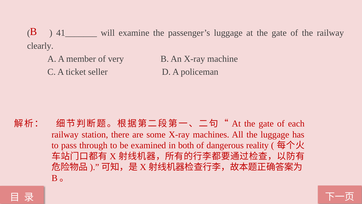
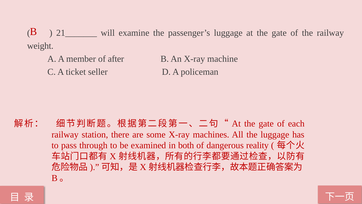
41_______: 41_______ -> 21_______
clearly: clearly -> weight
very: very -> after
